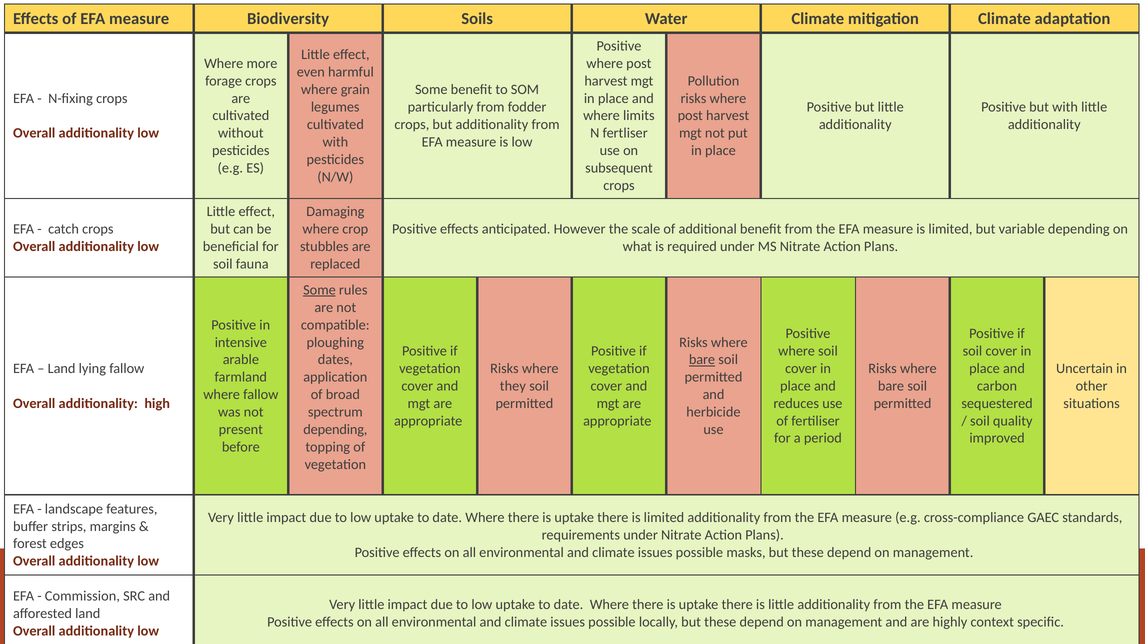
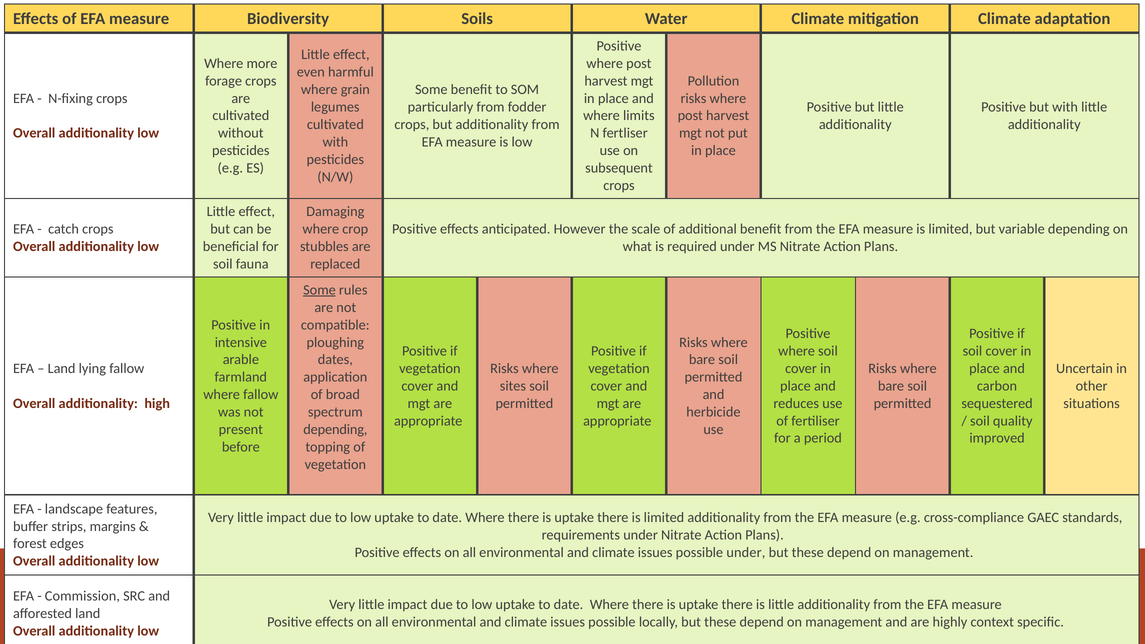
bare at (702, 360) underline: present -> none
they: they -> sites
possible masks: masks -> under
